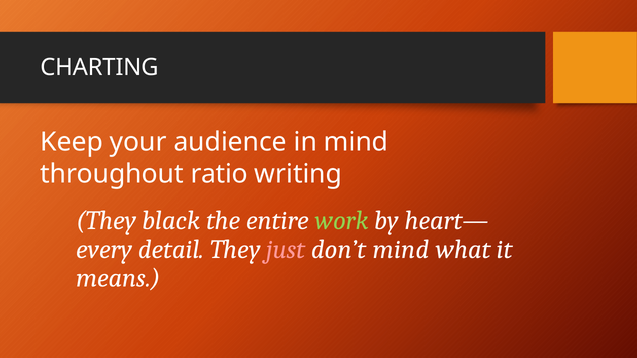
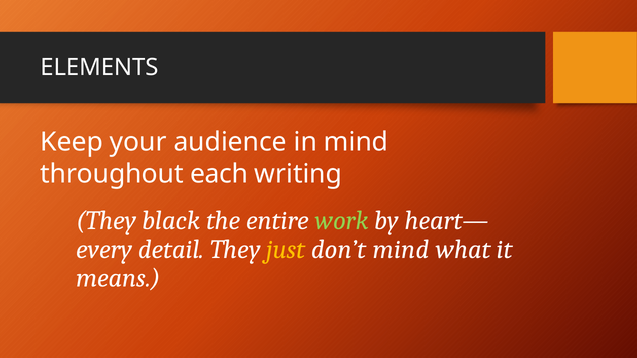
CHARTING: CHARTING -> ELEMENTS
ratio: ratio -> each
just colour: pink -> yellow
